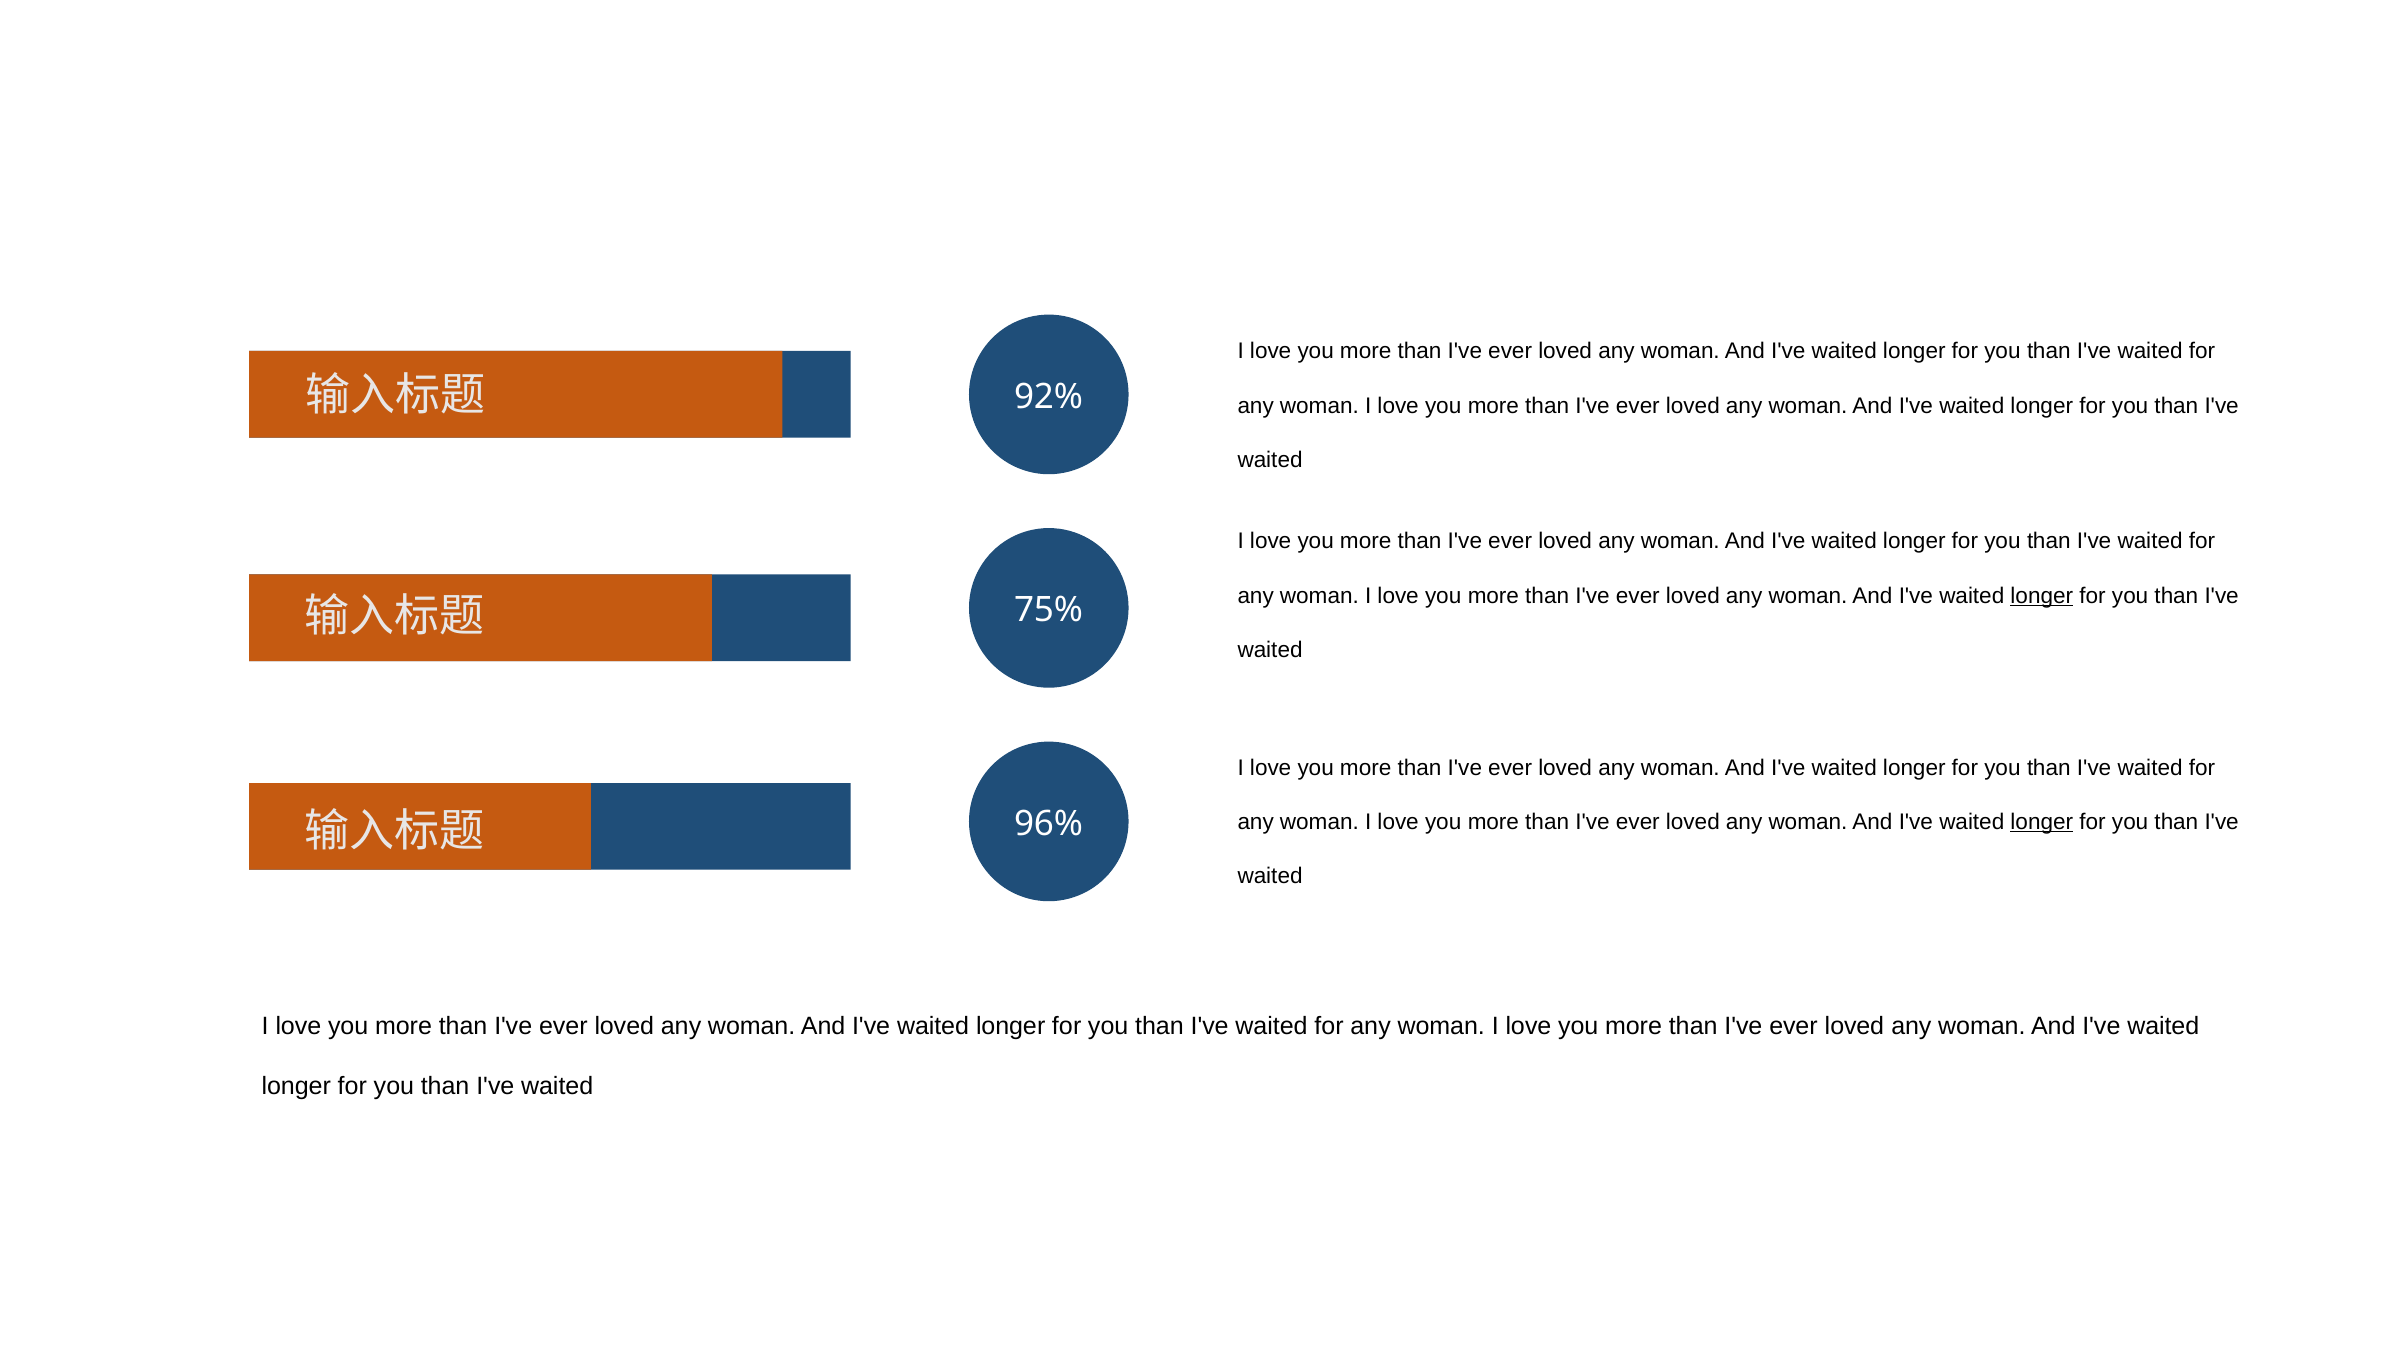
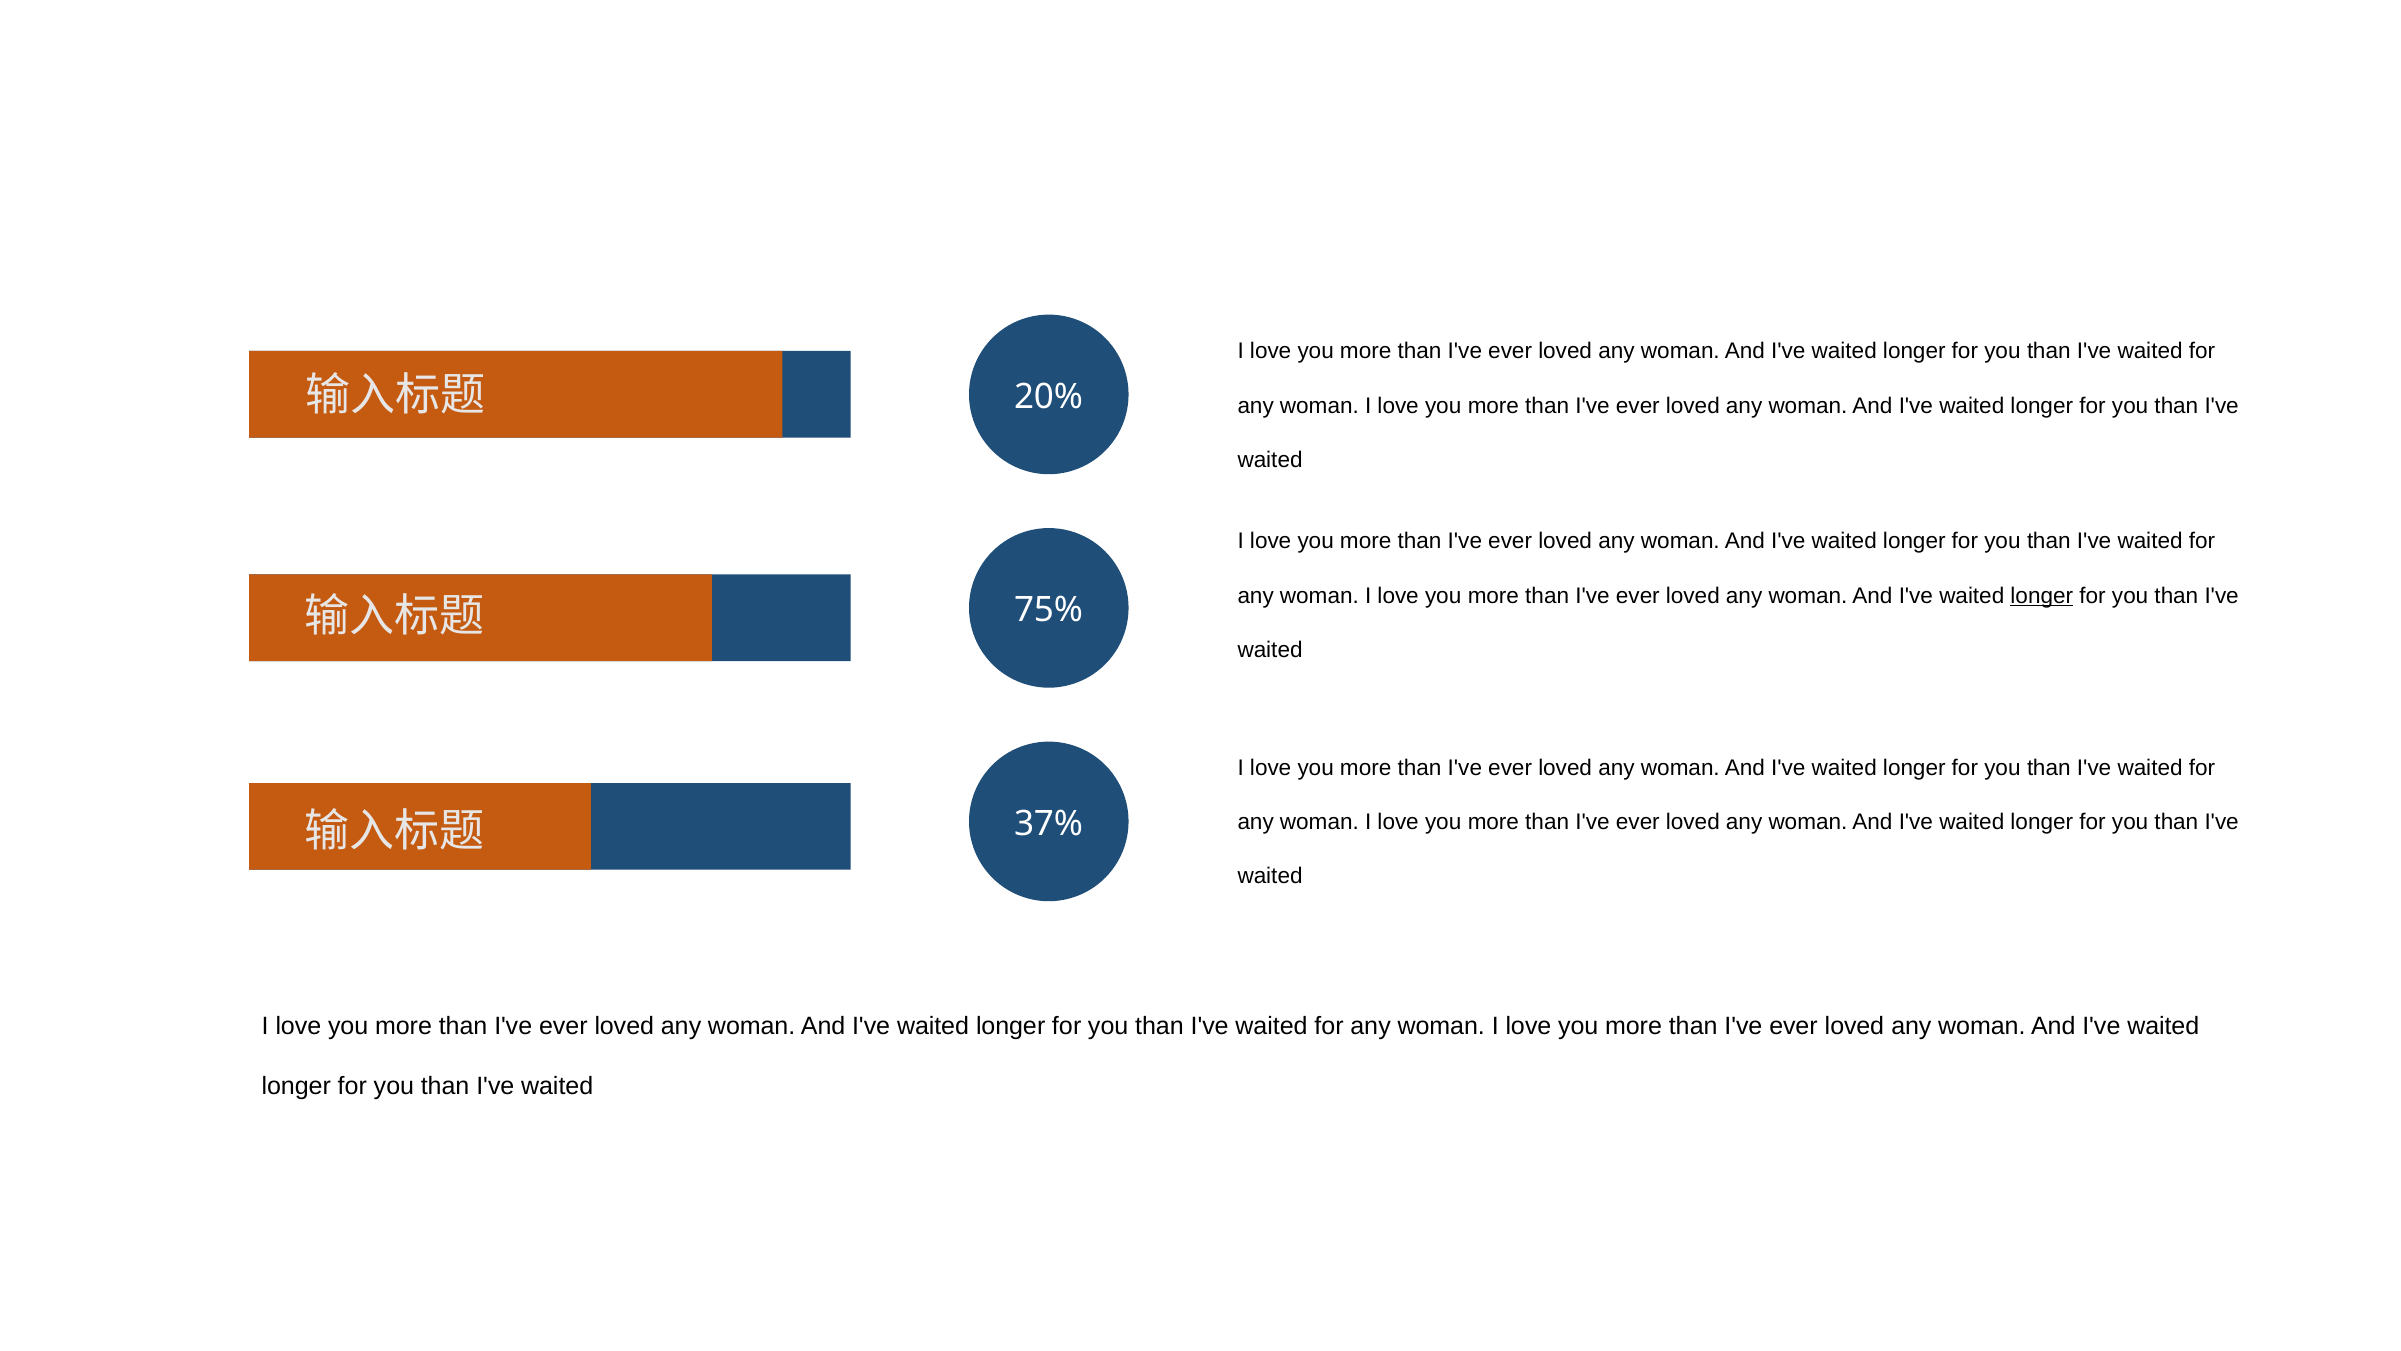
92%: 92% -> 20%
longer at (2042, 822) underline: present -> none
96%: 96% -> 37%
